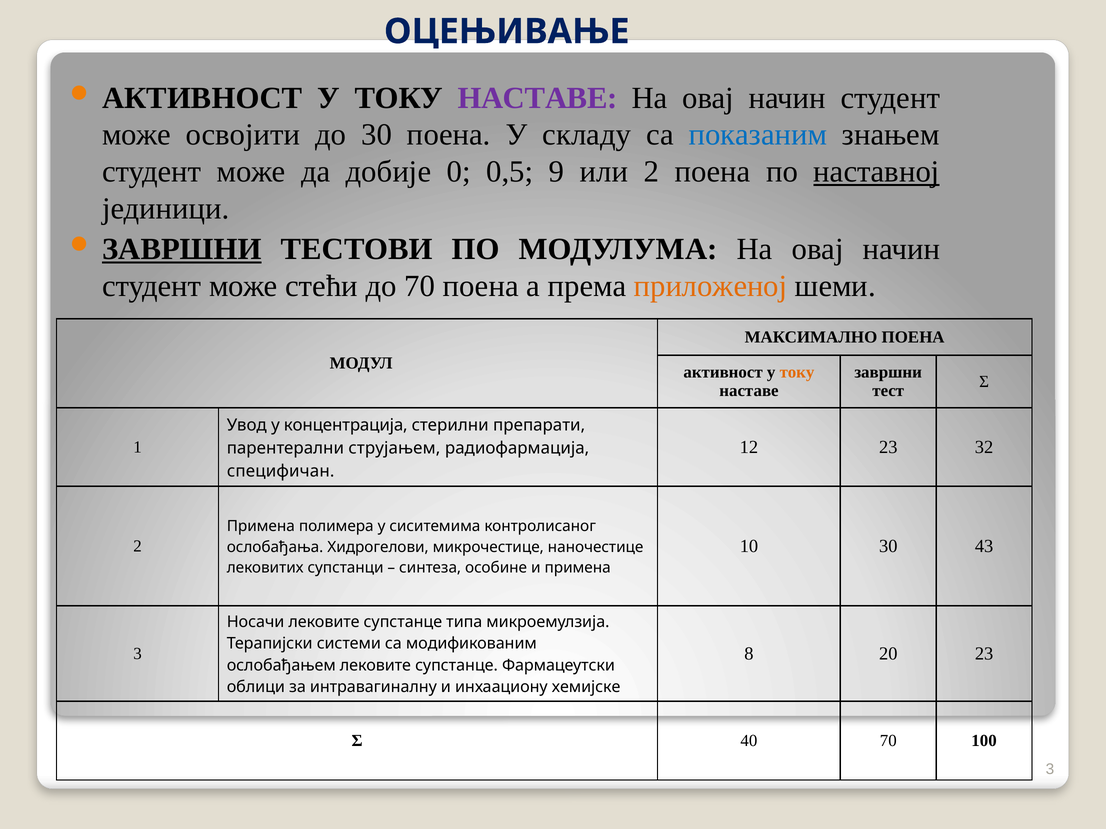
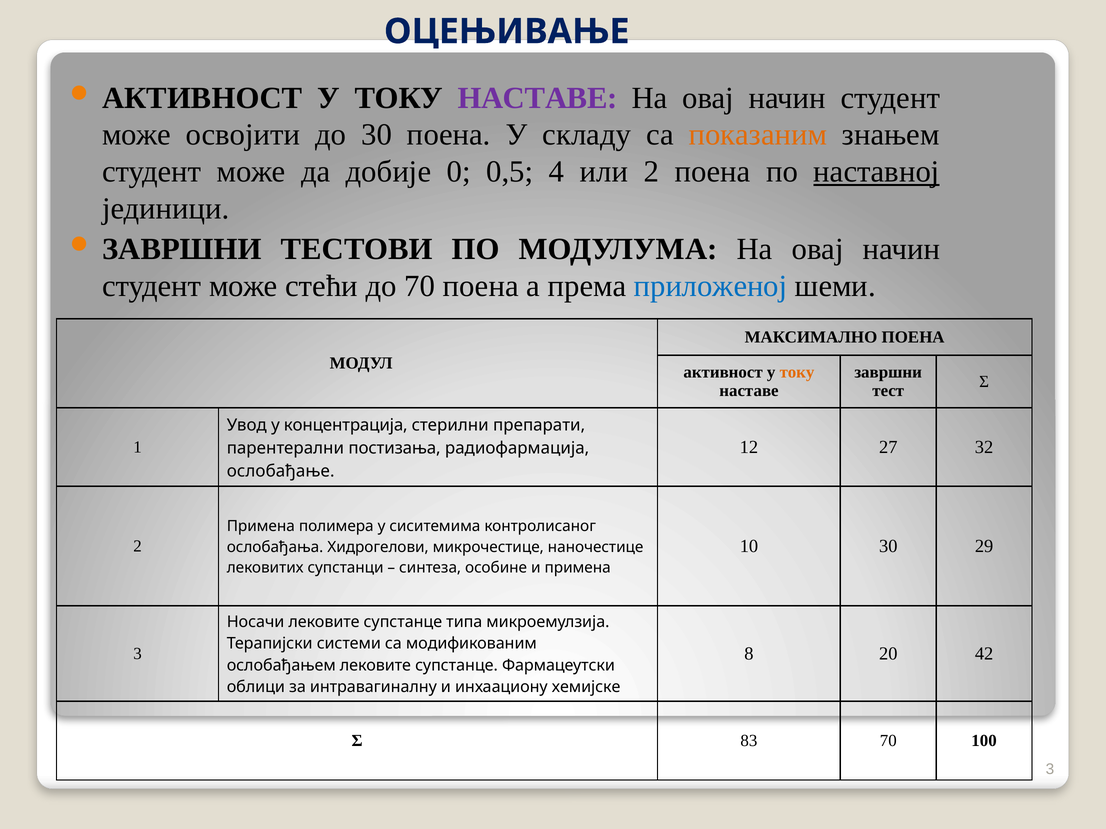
показаним colour: blue -> orange
9: 9 -> 4
ЗАВРШНИ at (182, 249) underline: present -> none
приложеној colour: orange -> blue
12 23: 23 -> 27
струјањем: струјањем -> постизања
специфичан: специфичан -> ослобађање
43: 43 -> 29
20 23: 23 -> 42
40: 40 -> 83
